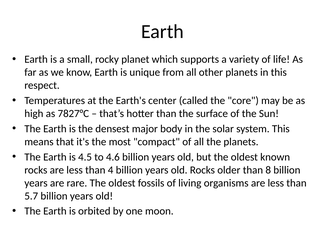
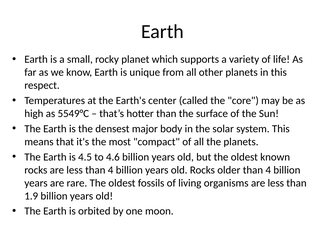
7827°C: 7827°C -> 5549°C
older than 8: 8 -> 4
5.7: 5.7 -> 1.9
